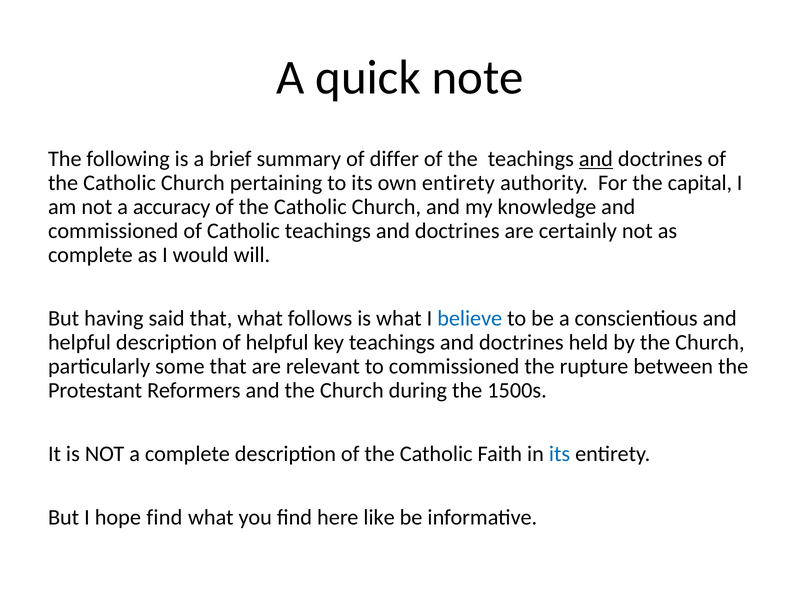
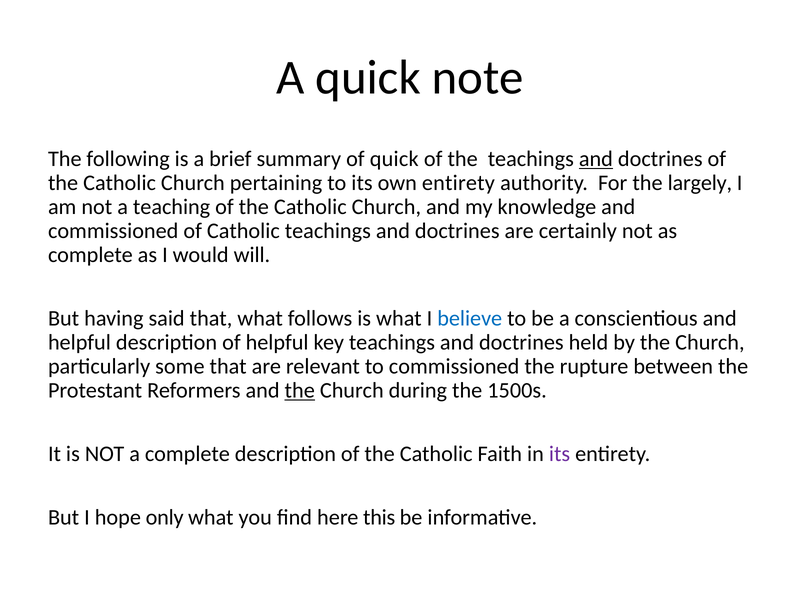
of differ: differ -> quick
capital: capital -> largely
accuracy: accuracy -> teaching
the at (300, 390) underline: none -> present
its at (560, 454) colour: blue -> purple
hope find: find -> only
like: like -> this
